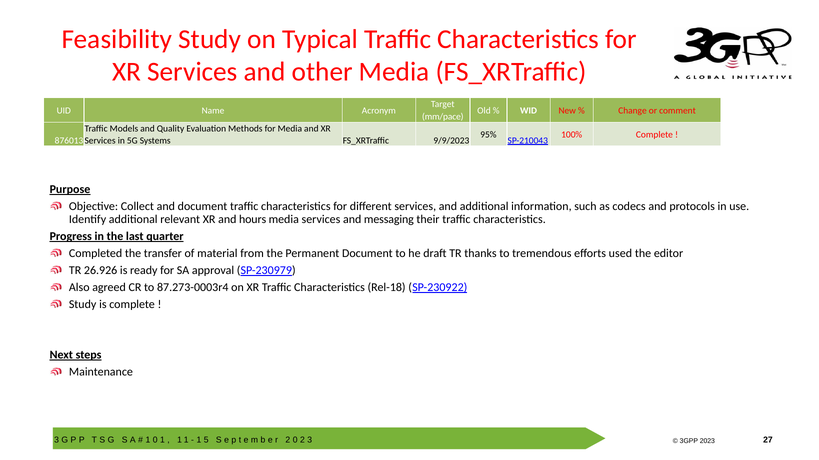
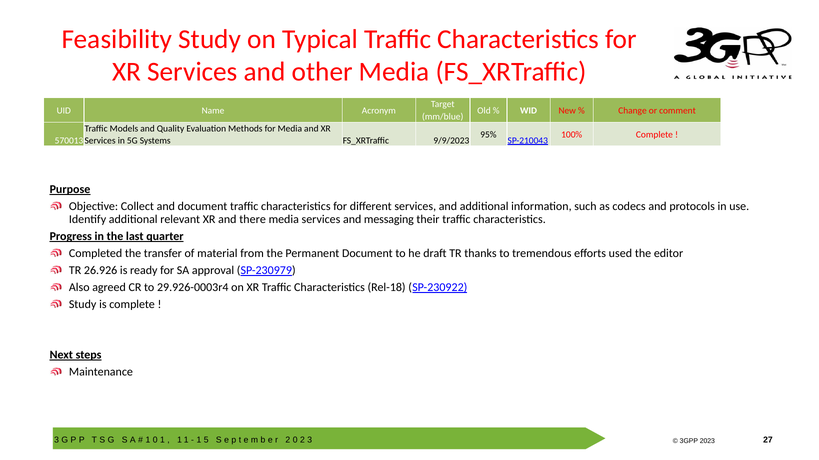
mm/pace: mm/pace -> mm/blue
876013: 876013 -> 570013
hours: hours -> there
87.273-0003r4: 87.273-0003r4 -> 29.926-0003r4
